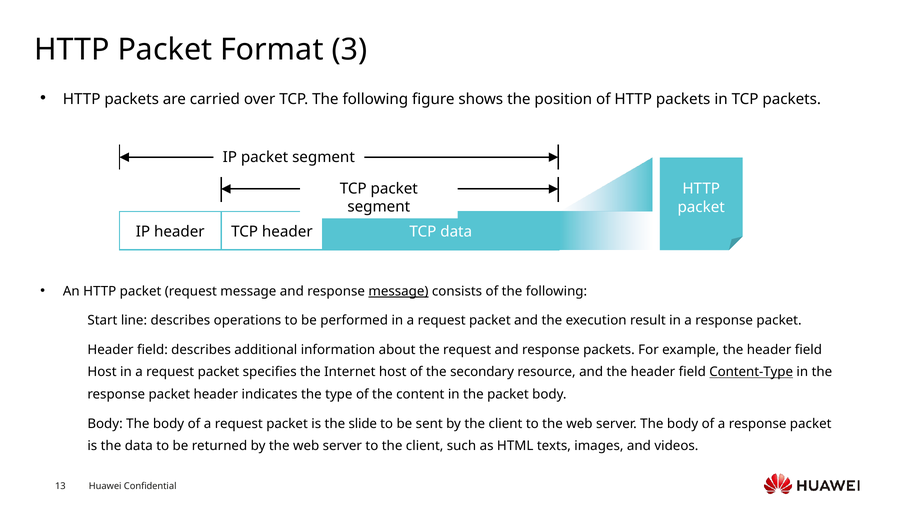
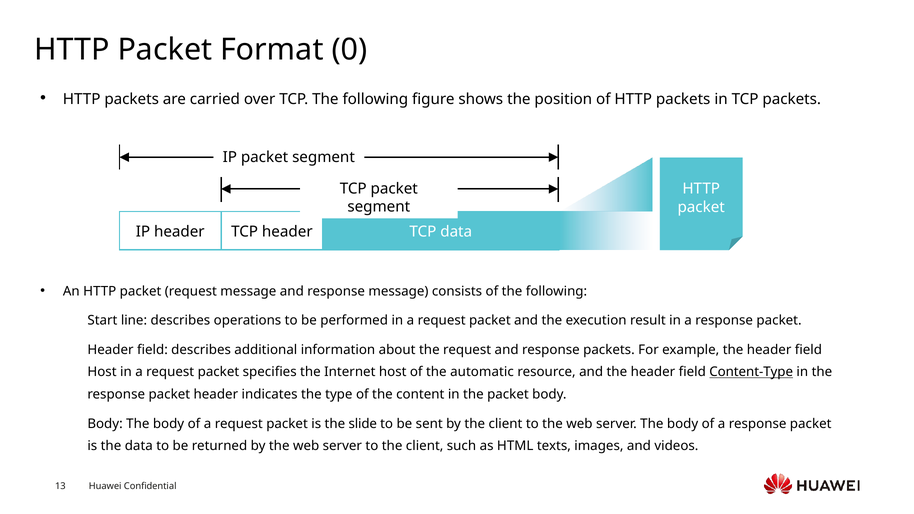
3: 3 -> 0
message at (398, 291) underline: present -> none
secondary: secondary -> automatic
